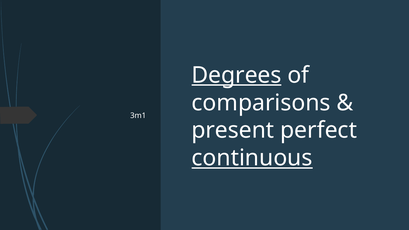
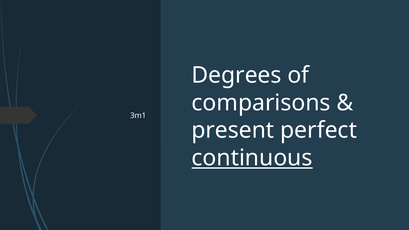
Degrees underline: present -> none
